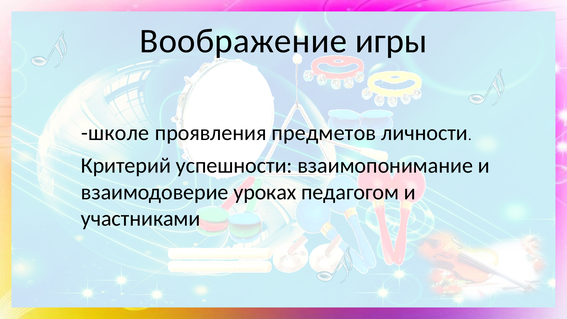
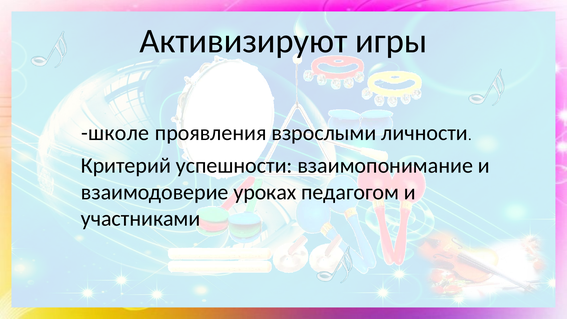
Воображение: Воображение -> Активизируют
предметов: предметов -> взрослыми
